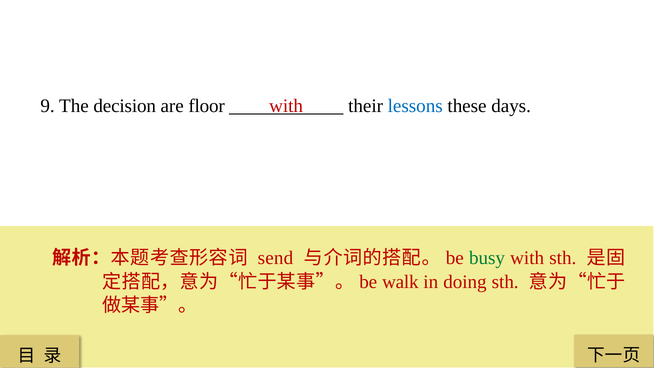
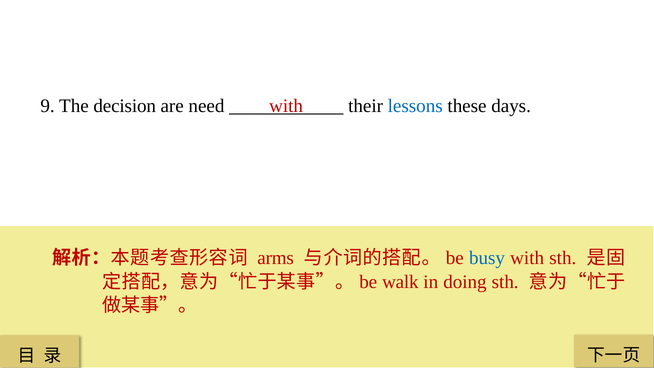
floor: floor -> need
send: send -> arms
busy colour: green -> blue
